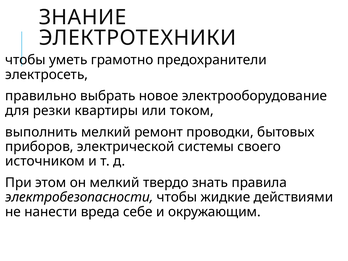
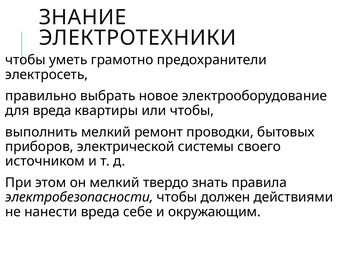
для резки: резки -> вреда
или током: током -> чтобы
жидкие: жидкие -> должен
